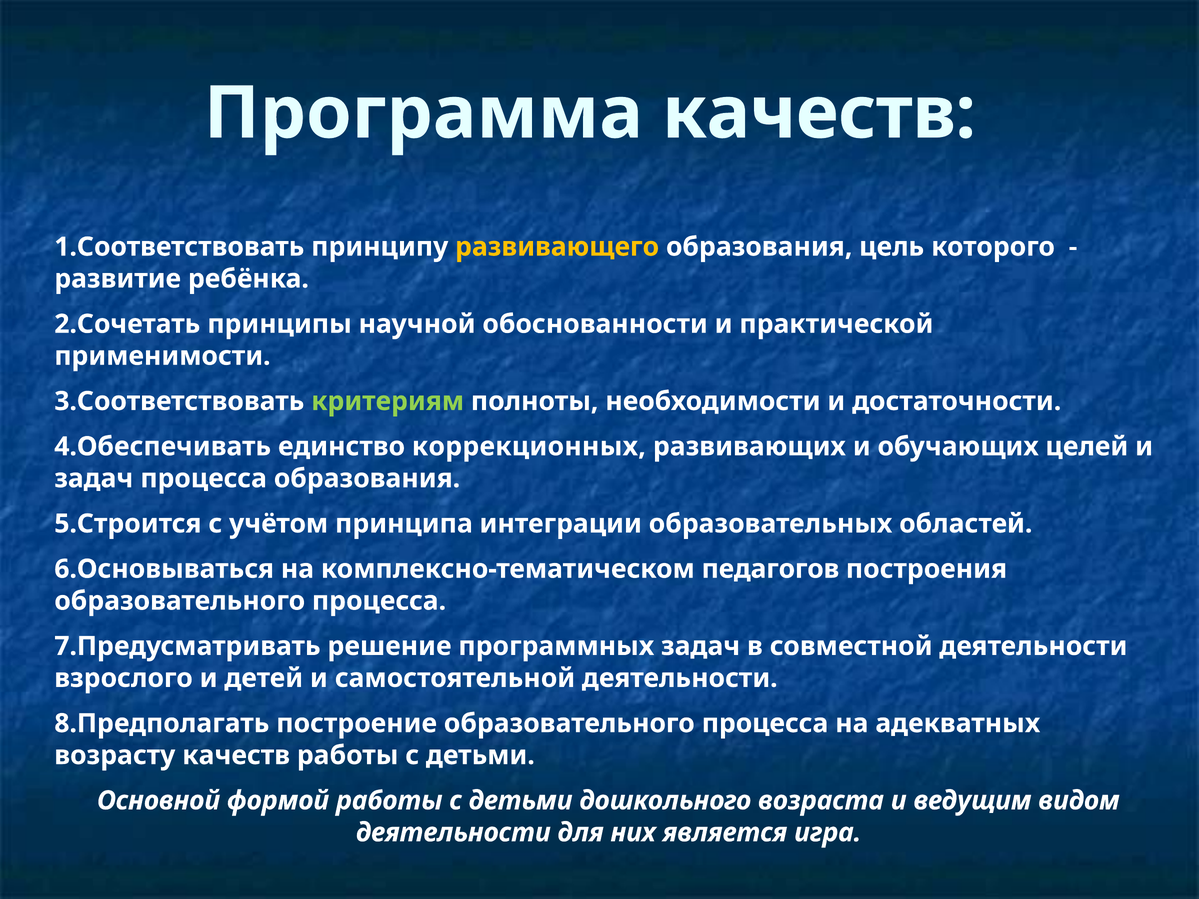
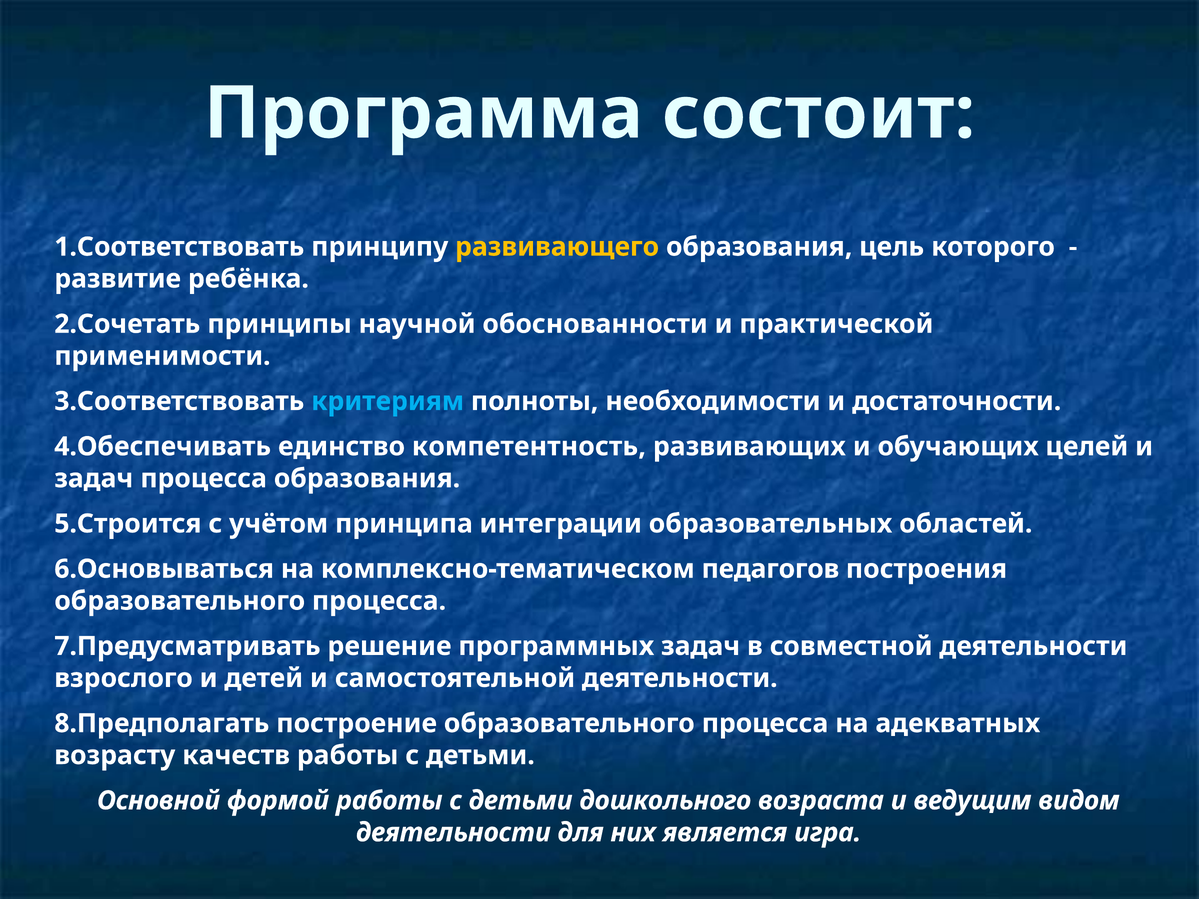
Программа качеств: качеств -> состоит
критериям colour: light green -> light blue
коррекционных: коррекционных -> компетентность
